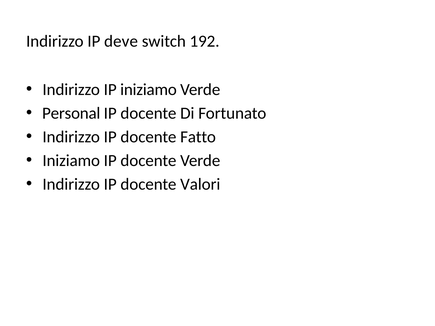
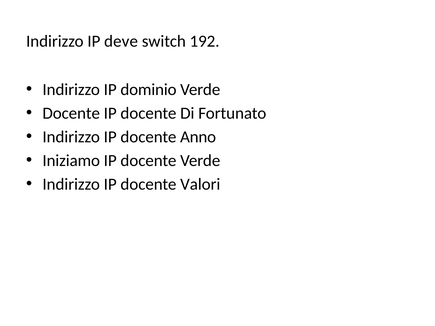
IP iniziamo: iniziamo -> dominio
Personal at (71, 113): Personal -> Docente
Fatto: Fatto -> Anno
